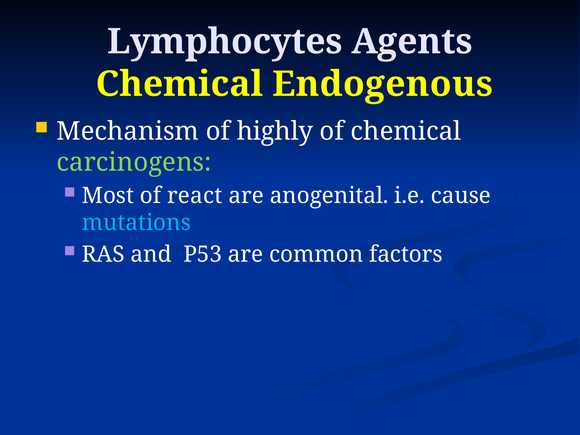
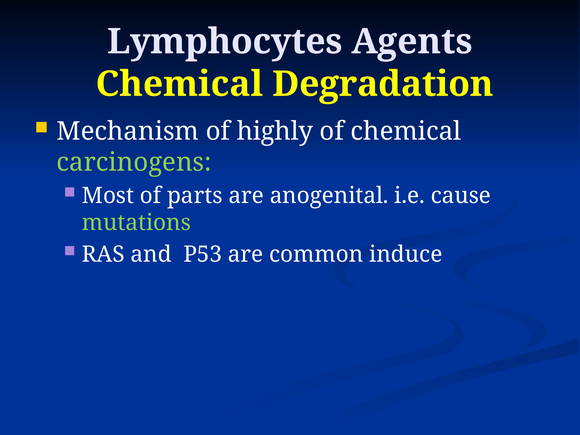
Endogenous: Endogenous -> Degradation
react: react -> parts
mutations colour: light blue -> light green
factors: factors -> induce
